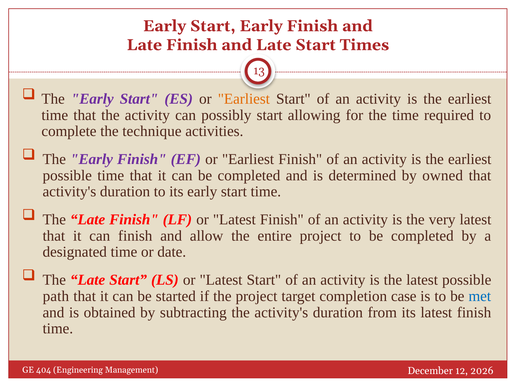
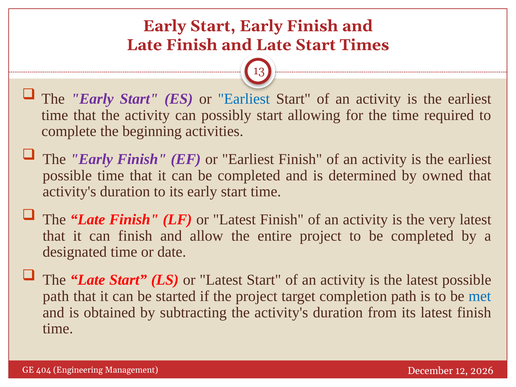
Earliest at (244, 99) colour: orange -> blue
technique: technique -> beginning
completion case: case -> path
